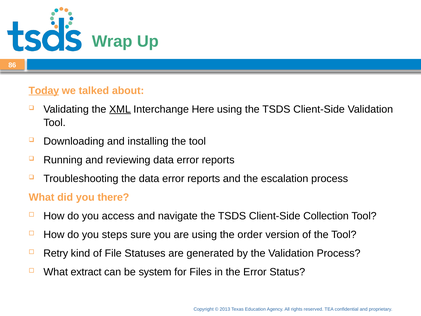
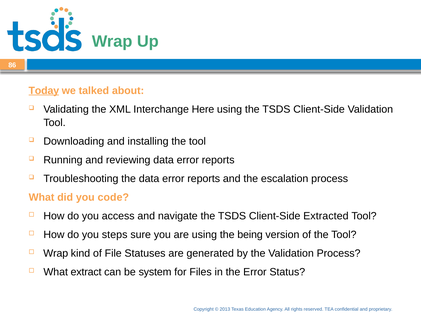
XML underline: present -> none
there: there -> code
Collection: Collection -> Extracted
order: order -> being
Retry at (56, 253): Retry -> Wrap
